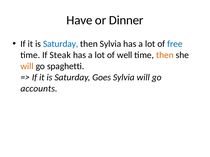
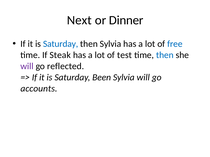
Have: Have -> Next
well: well -> test
then at (165, 55) colour: orange -> blue
will at (27, 66) colour: orange -> purple
spaghetti: spaghetti -> reflected
Goes: Goes -> Been
